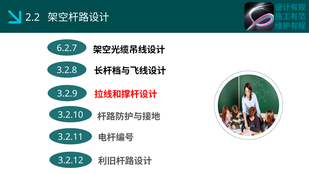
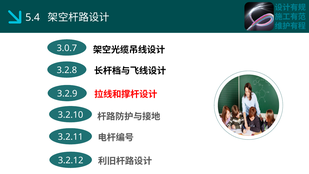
2.2: 2.2 -> 5.4
6.2.7: 6.2.7 -> 3.0.7
